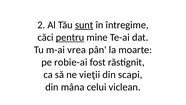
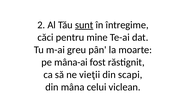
pentru underline: present -> none
vrea: vrea -> greu
robie-ai: robie-ai -> mâna-ai
